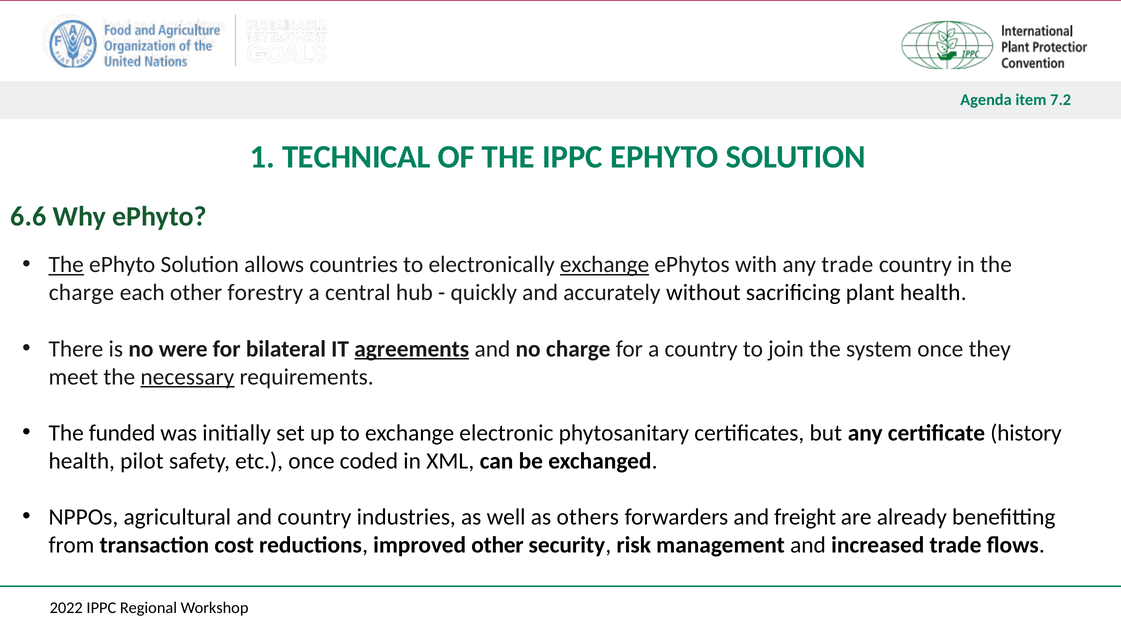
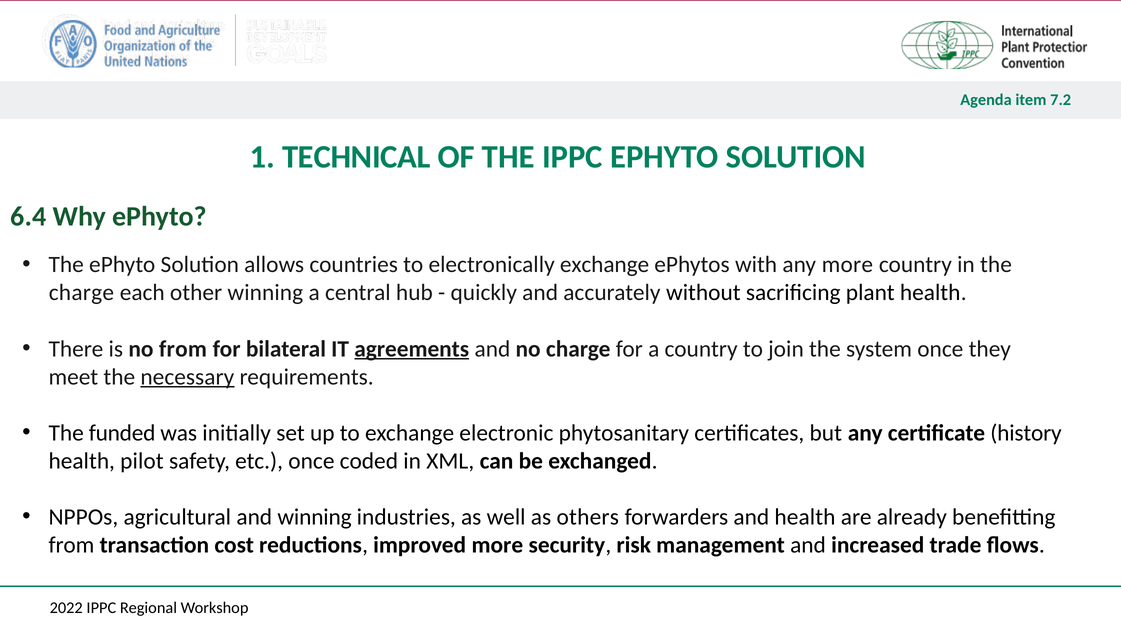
6.6: 6.6 -> 6.4
The at (66, 265) underline: present -> none
exchange at (605, 265) underline: present -> none
any trade: trade -> more
other forestry: forestry -> winning
no were: were -> from
and country: country -> winning
and freight: freight -> health
improved other: other -> more
